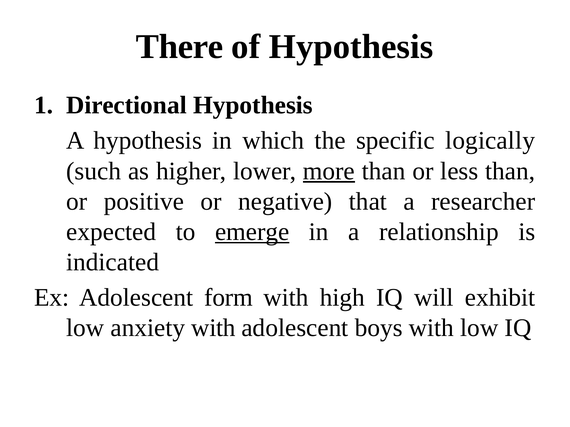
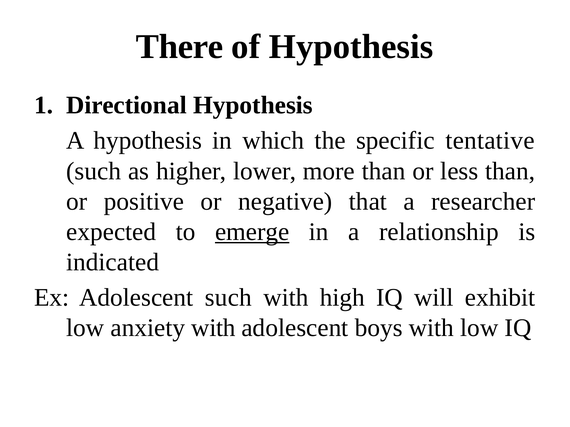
logically: logically -> tentative
more underline: present -> none
Adolescent form: form -> such
